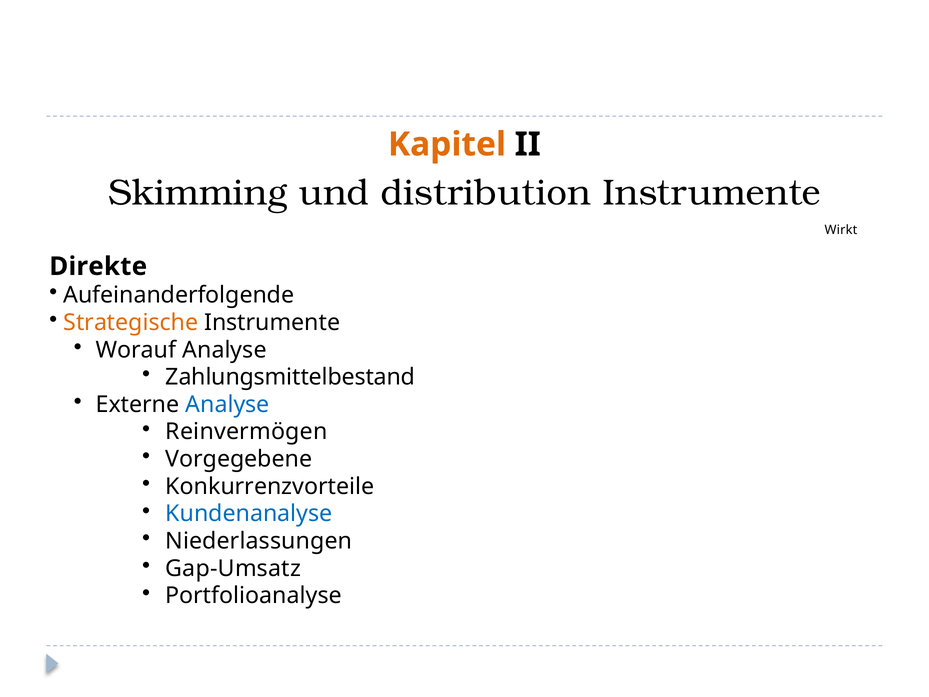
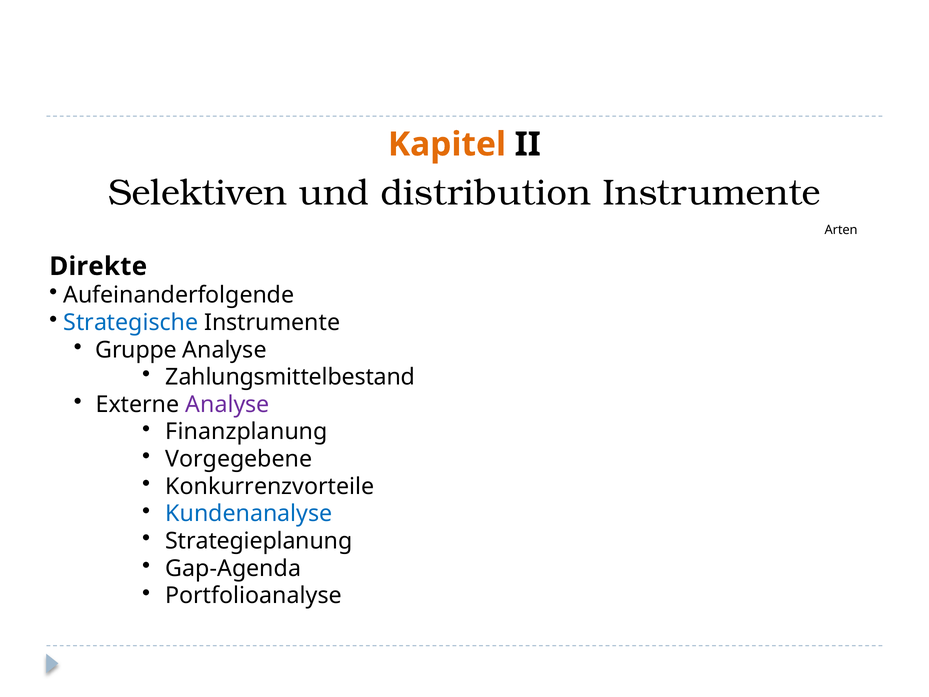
Skimming: Skimming -> Selektiven
Wirkt: Wirkt -> Arten
Strategische colour: orange -> blue
Worauf: Worauf -> Gruppe
Analyse at (227, 404) colour: blue -> purple
Reinvermögen: Reinvermögen -> Finanzplanung
Niederlassungen: Niederlassungen -> Strategieplanung
Gap-Umsatz: Gap-Umsatz -> Gap-Agenda
